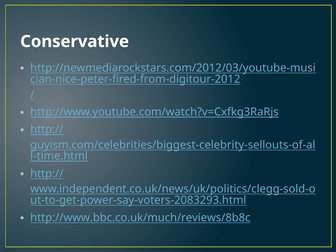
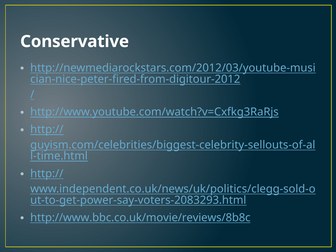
http://www.bbc.co.uk/much/reviews/8b8c: http://www.bbc.co.uk/much/reviews/8b8c -> http://www.bbc.co.uk/movie/reviews/8b8c
